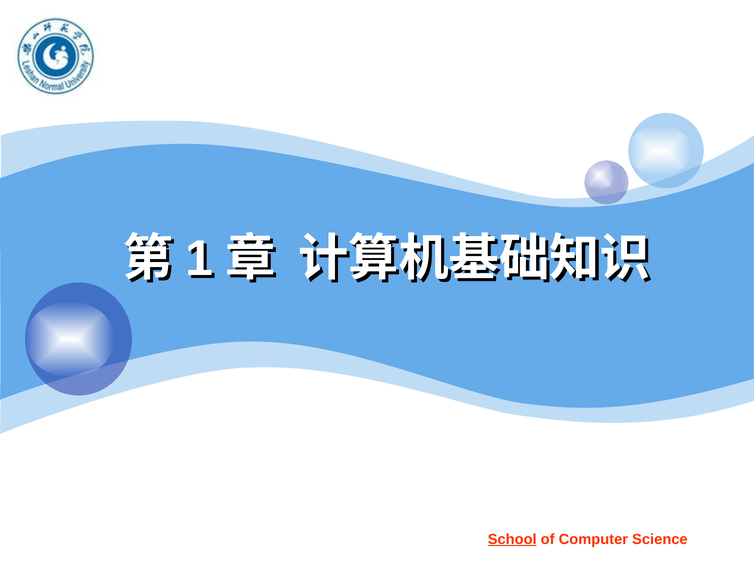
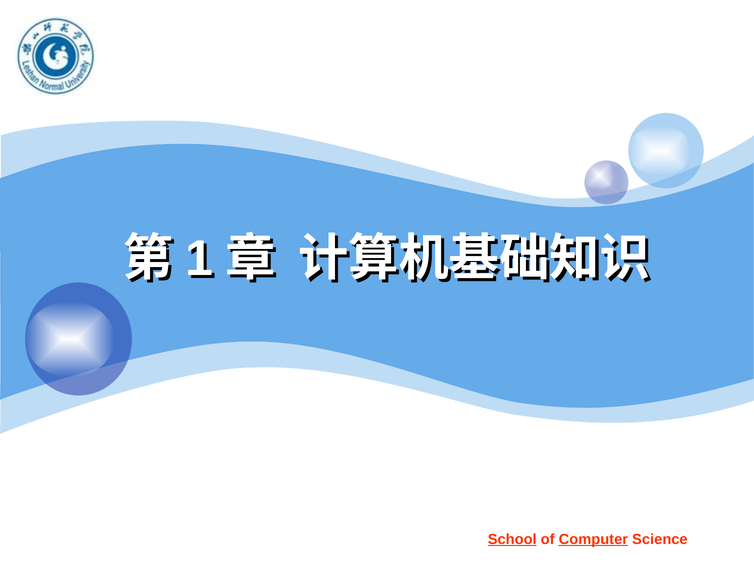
Computer underline: none -> present
